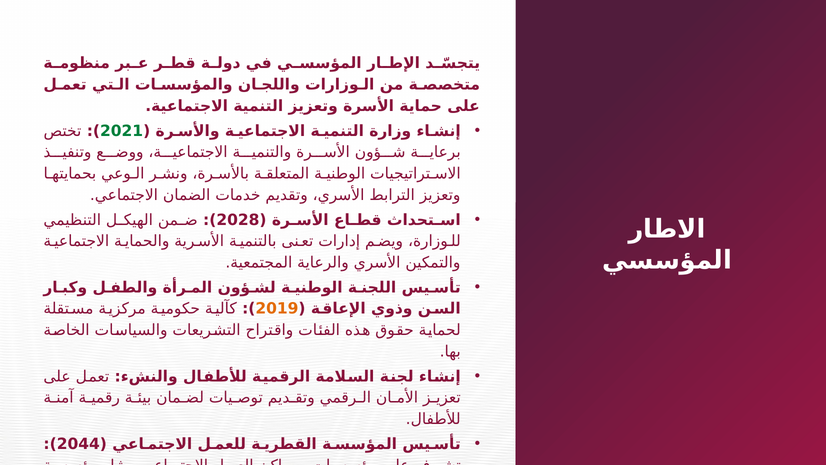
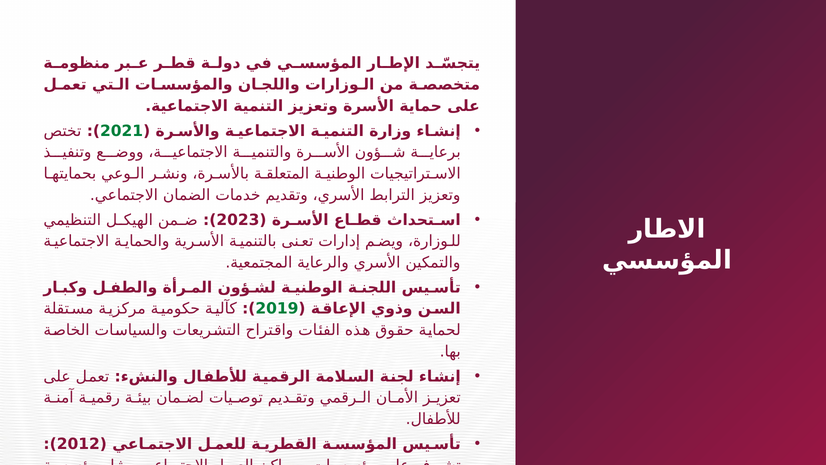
2028: 2028 -> 2023
2019 colour: orange -> green
2044: 2044 -> 2012
